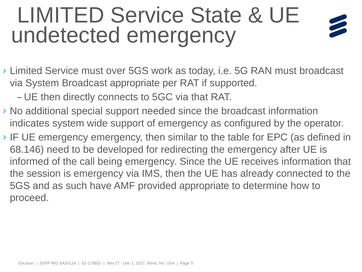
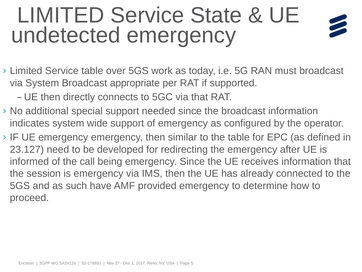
Service must: must -> table
68.146: 68.146 -> 23.127
provided appropriate: appropriate -> emergency
